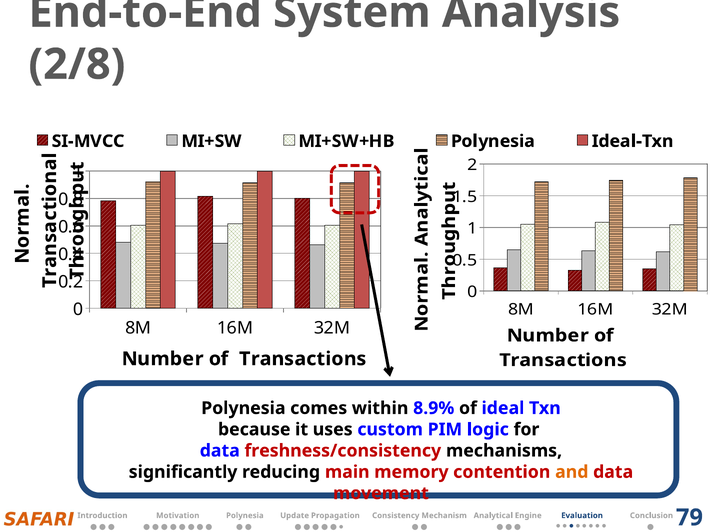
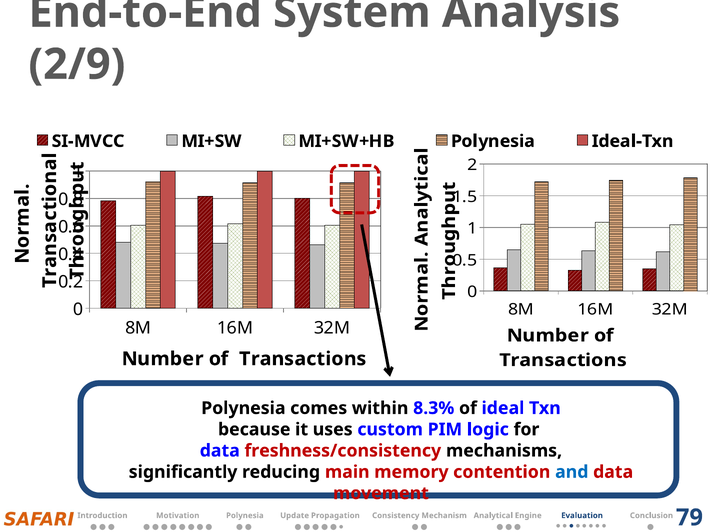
2/8: 2/8 -> 2/9
8.9%: 8.9% -> 8.3%
and colour: orange -> blue
